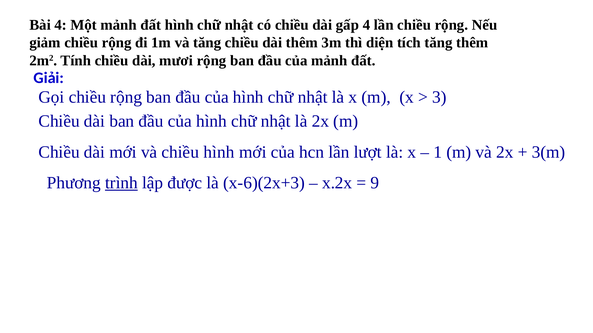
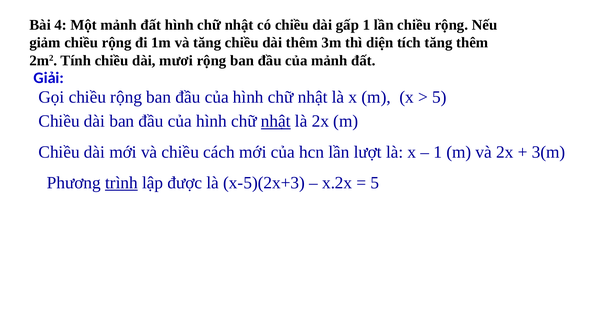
gấp 4: 4 -> 1
3 at (439, 97): 3 -> 5
nhật at (276, 121) underline: none -> present
chiều hình: hình -> cách
x-6)(2x+3: x-6)(2x+3 -> x-5)(2x+3
9 at (375, 183): 9 -> 5
